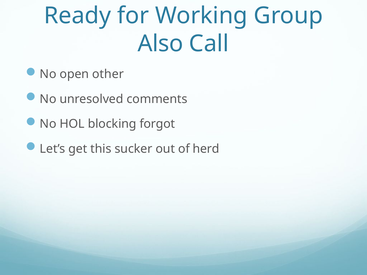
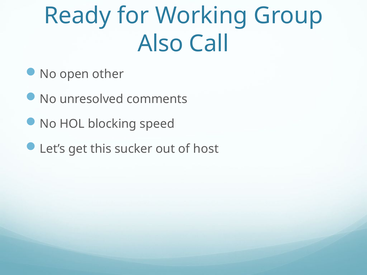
forgot: forgot -> speed
herd: herd -> host
